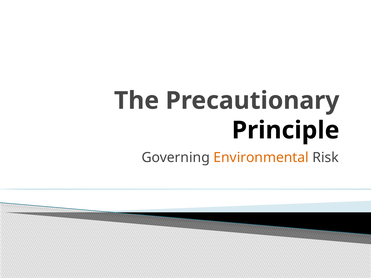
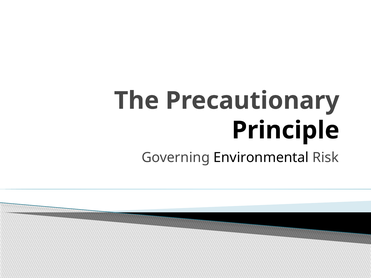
Environmental colour: orange -> black
